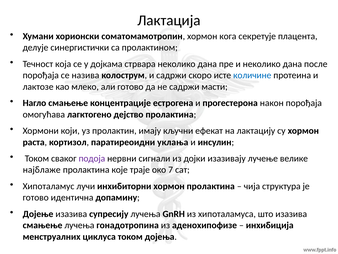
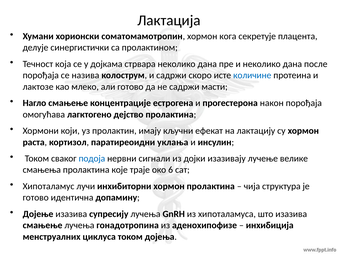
подоја colour: purple -> blue
најблаже: најблаже -> смањења
7: 7 -> 6
